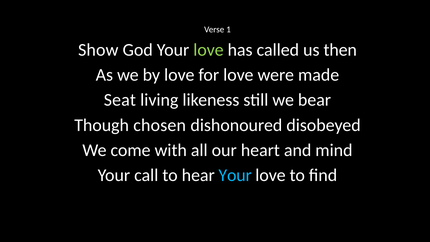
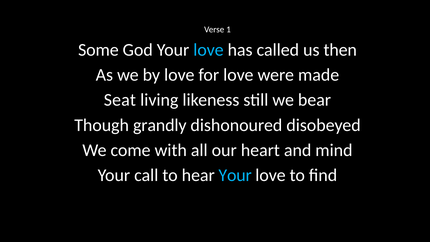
Show: Show -> Some
love at (208, 50) colour: light green -> light blue
chosen: chosen -> grandly
